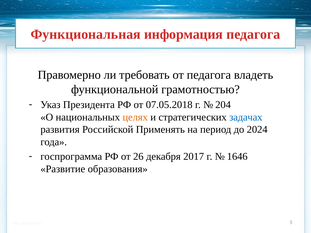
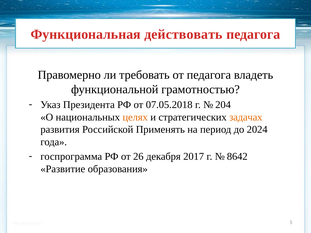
информация: информация -> действовать
задачах colour: blue -> orange
1646: 1646 -> 8642
